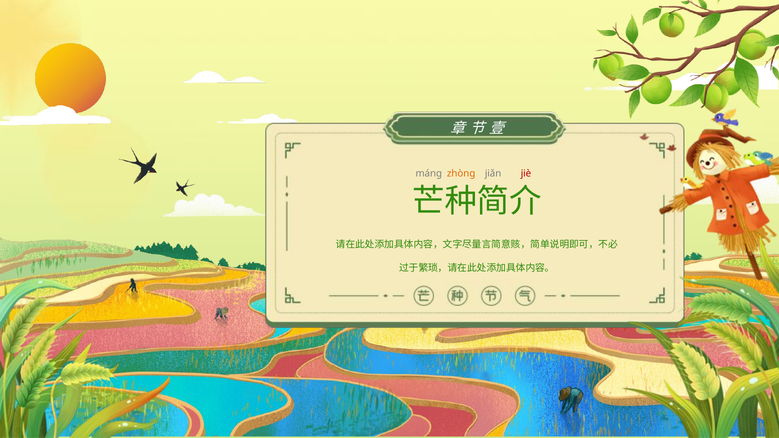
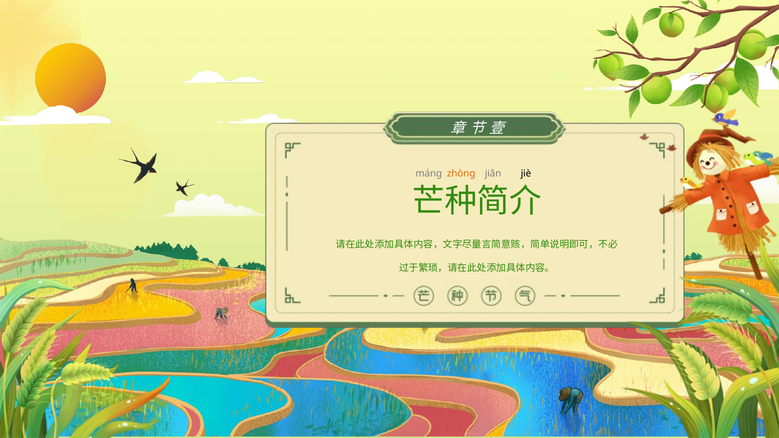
jiè colour: red -> black
